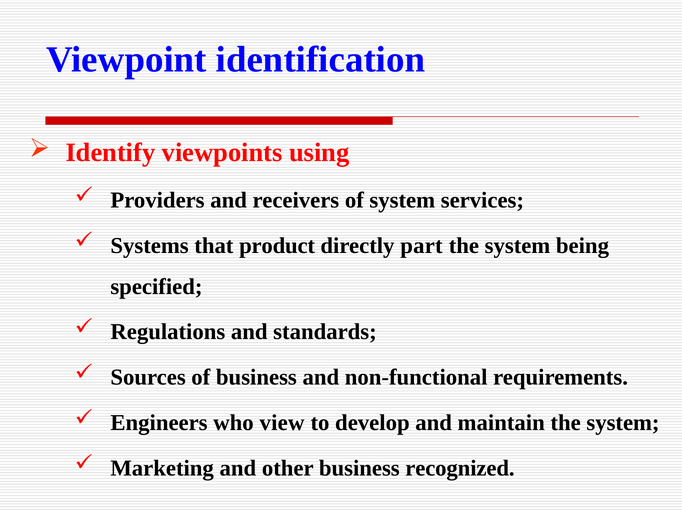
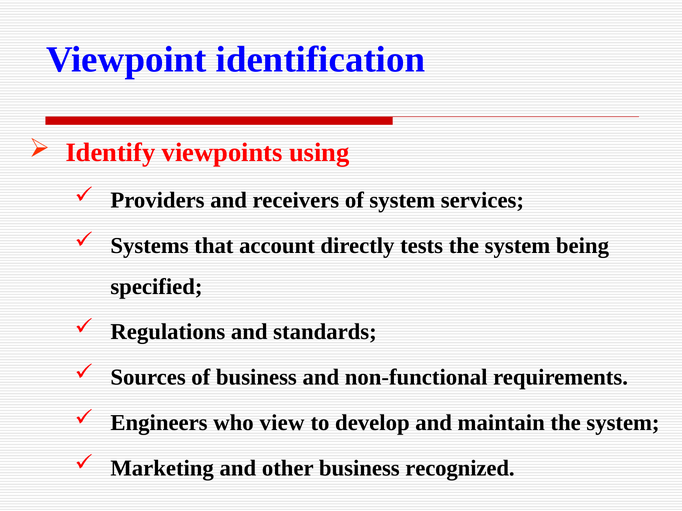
product: product -> account
part: part -> tests
